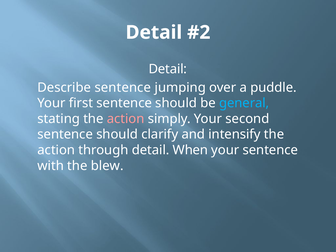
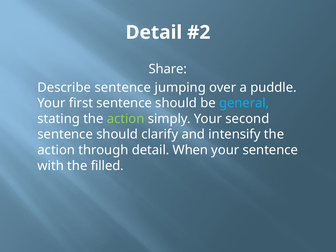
Detail at (168, 69): Detail -> Share
action at (126, 119) colour: pink -> light green
blew: blew -> filled
